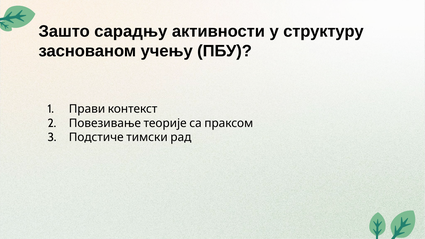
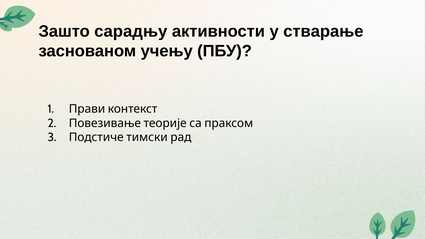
структуру: структуру -> стварање
